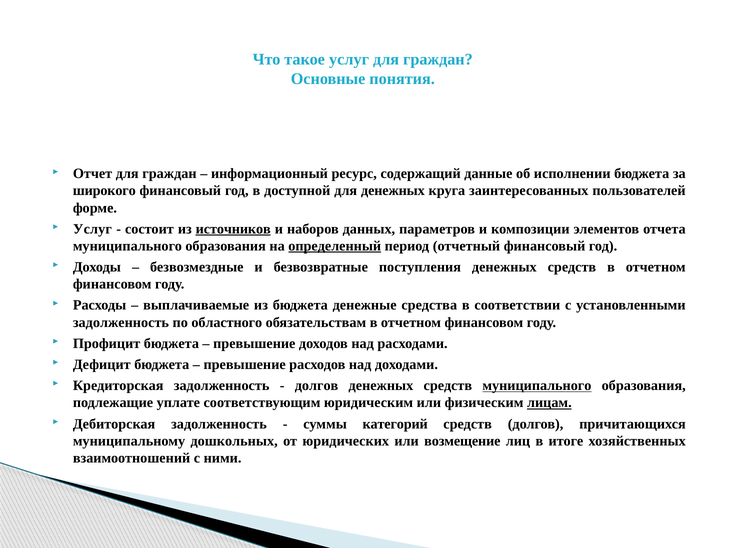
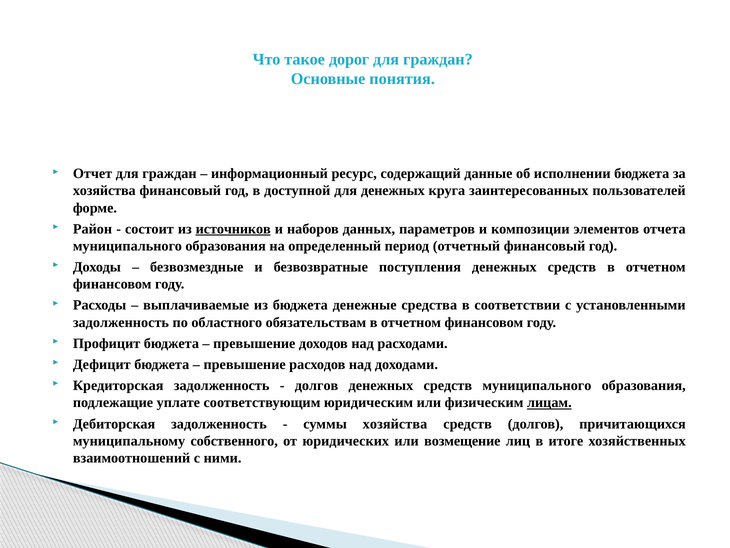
такое услуг: услуг -> дорог
широкого at (104, 191): широкого -> хозяйства
Услуг at (92, 229): Услуг -> Район
определенный underline: present -> none
муниципального at (537, 385) underline: present -> none
суммы категорий: категорий -> хозяйства
дошкольных: дошкольных -> собственного
